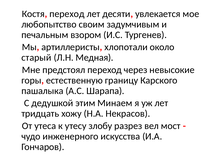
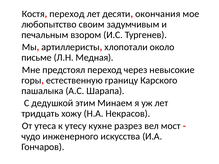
увлекается: увлекается -> окончания
старый: старый -> письме
злобу: злобу -> кухне
